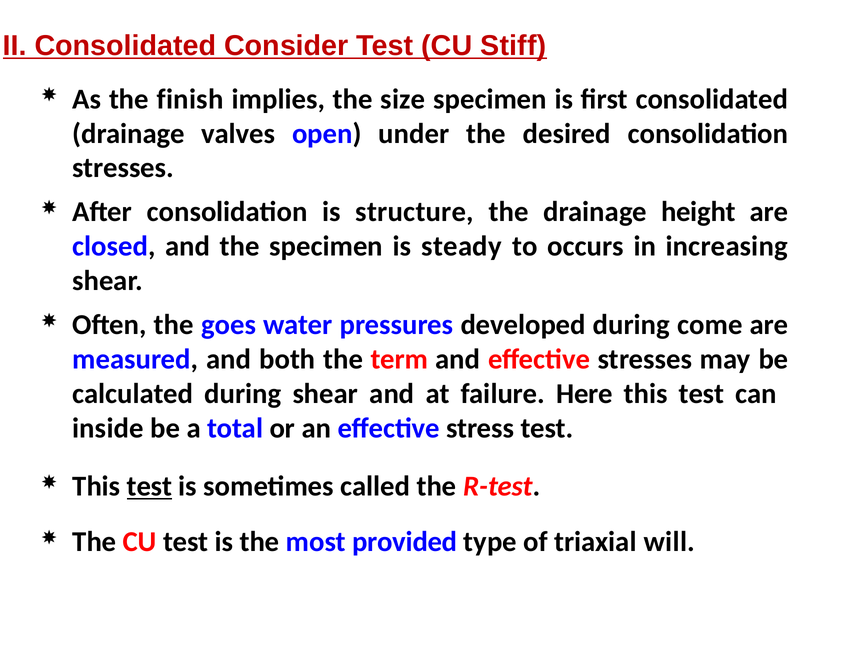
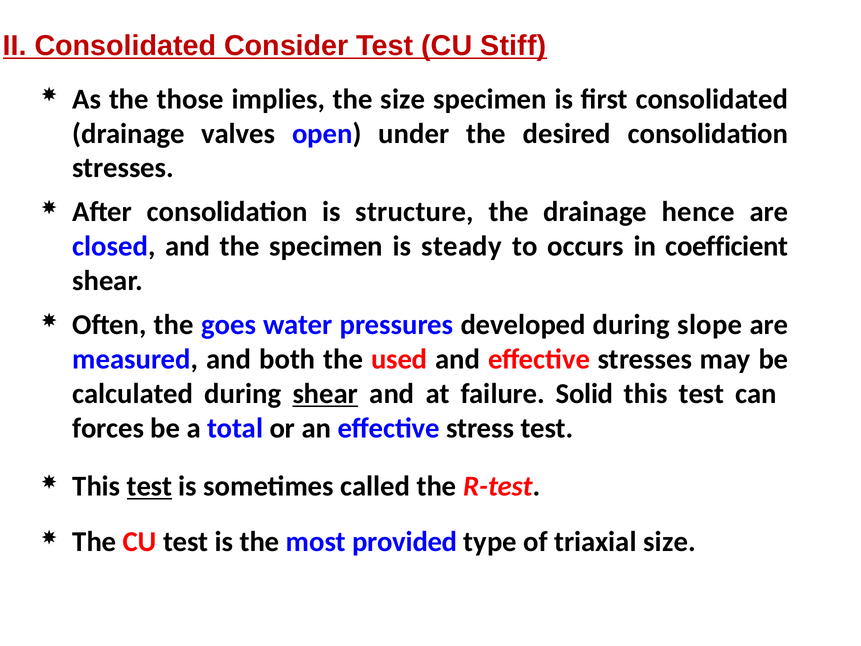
finish: finish -> those
height: height -> hence
increasing: increasing -> coefficient
come: come -> slope
term: term -> used
shear at (325, 394) underline: none -> present
Here: Here -> Solid
inside: inside -> forces
triaxial will: will -> size
